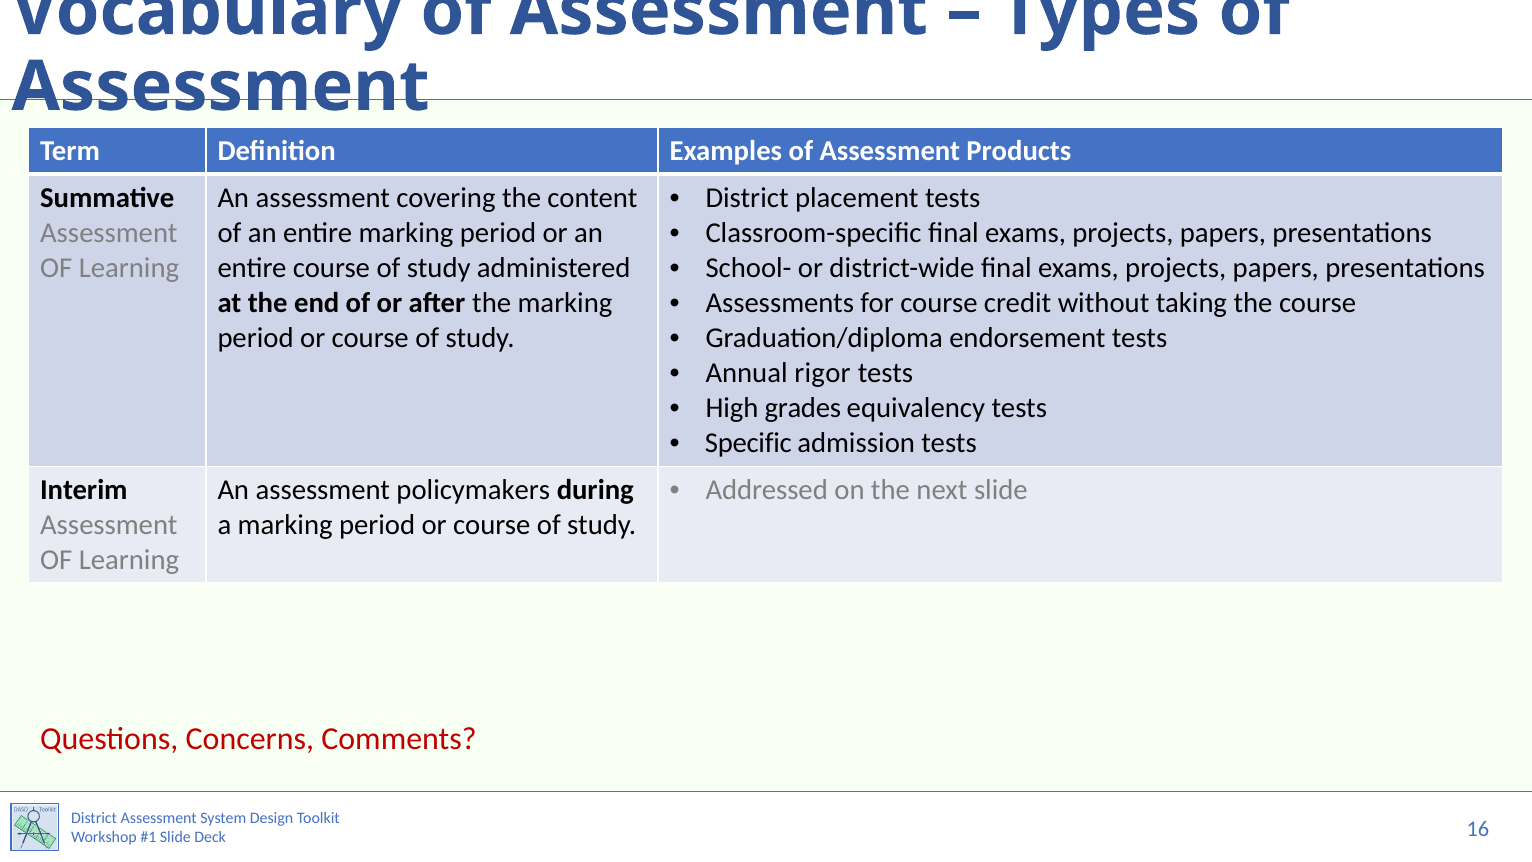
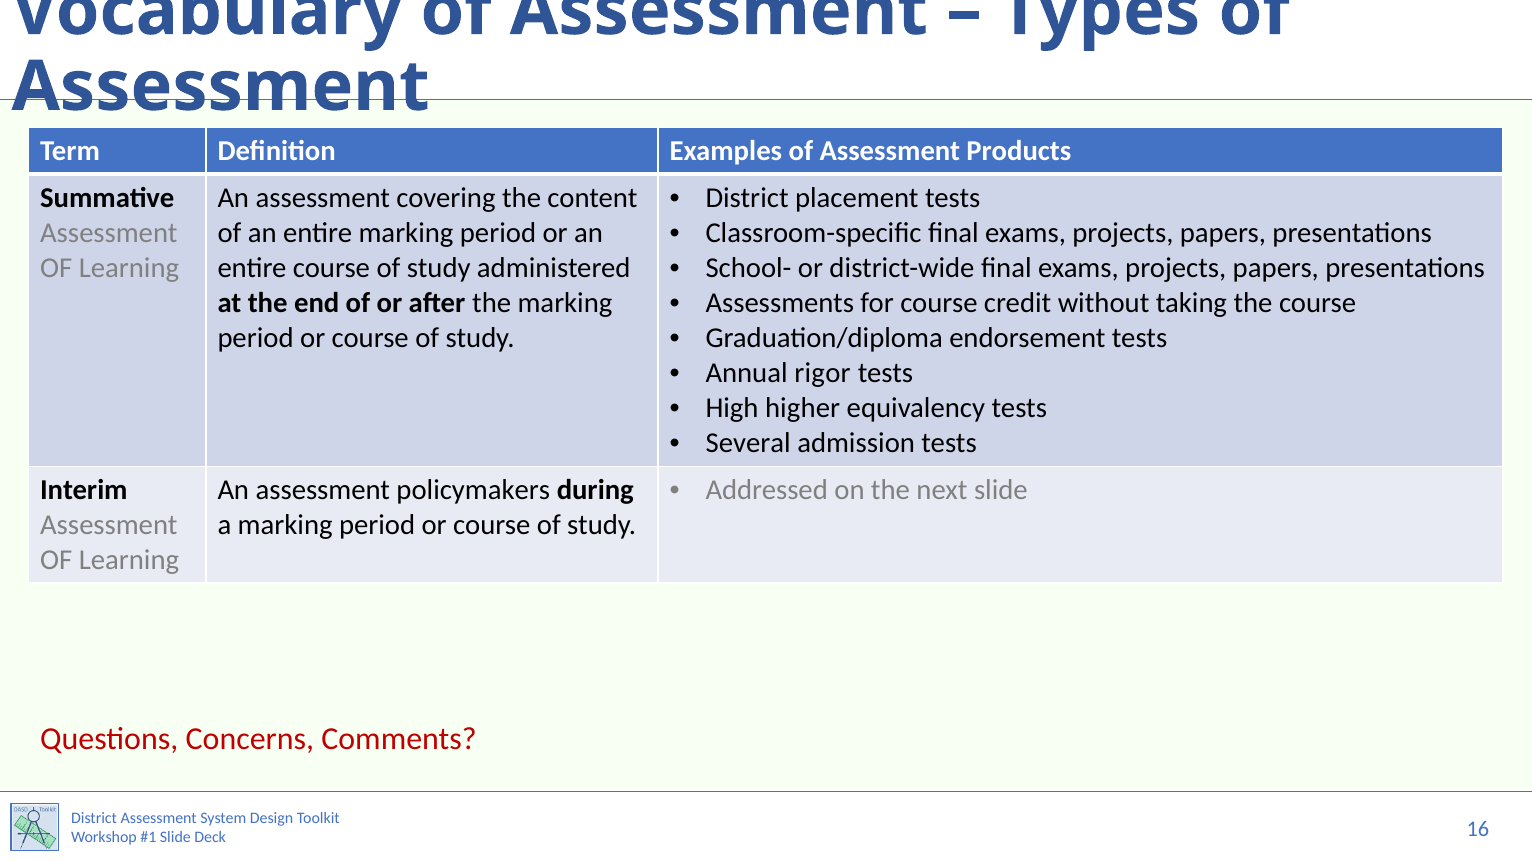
grades: grades -> higher
Specific: Specific -> Several
